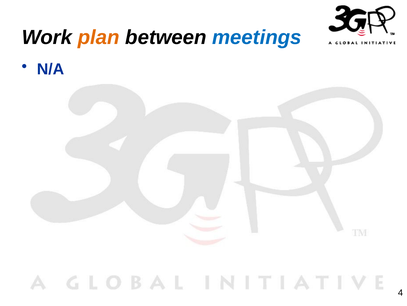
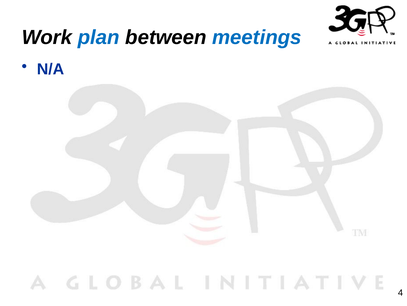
plan colour: orange -> blue
